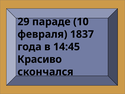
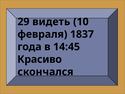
параде: параде -> видеть
